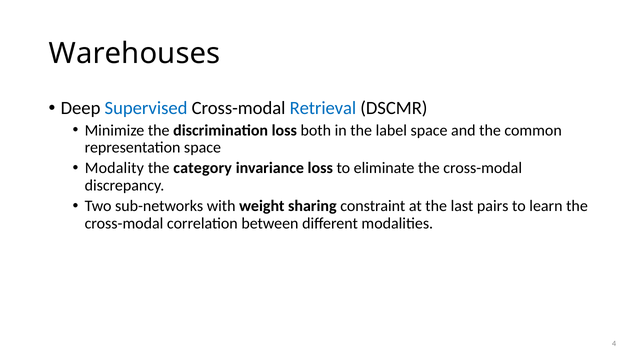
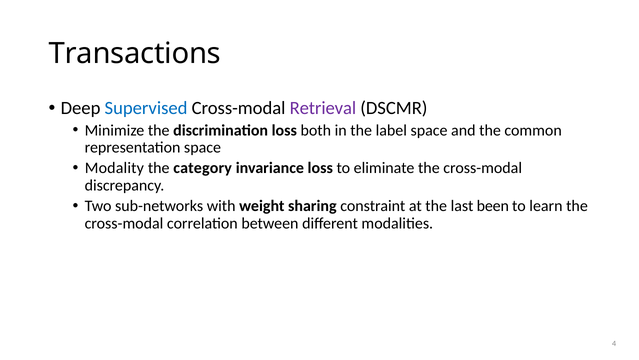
Warehouses: Warehouses -> Transactions
Retrieval colour: blue -> purple
pairs: pairs -> been
